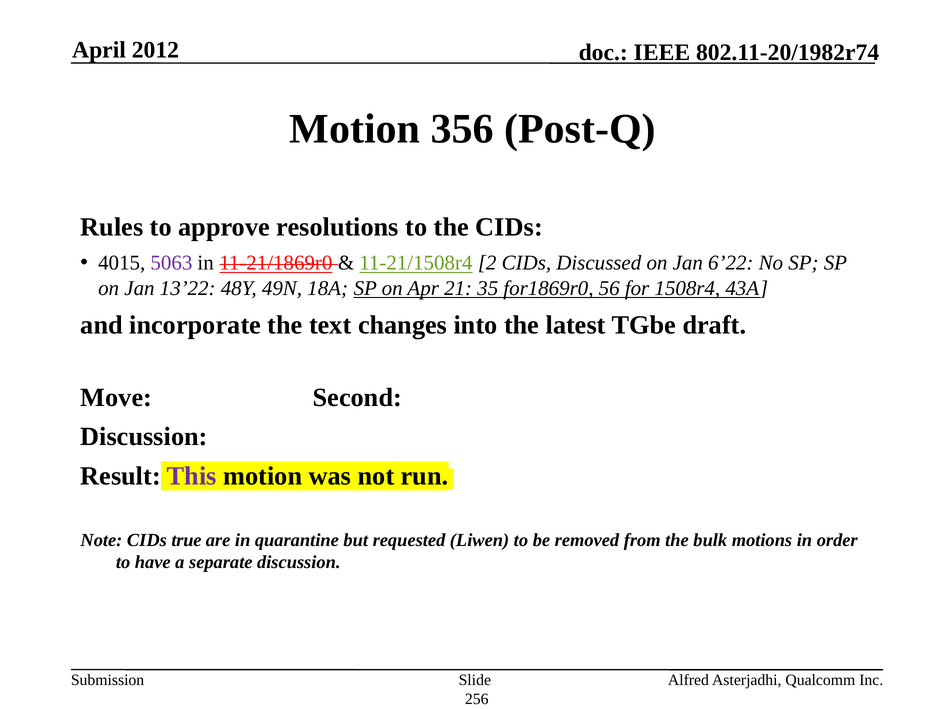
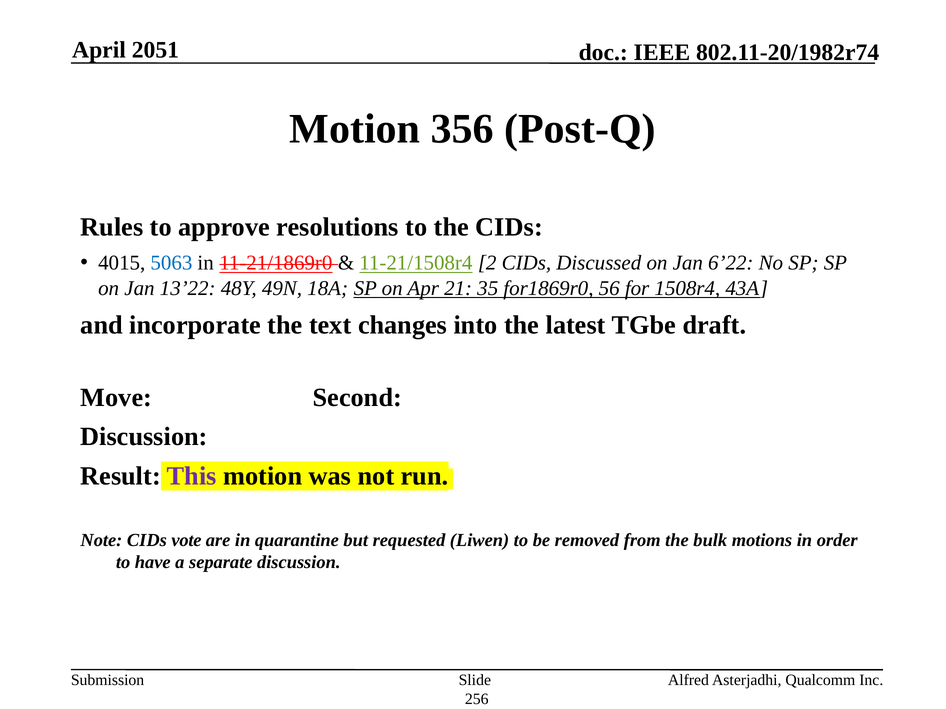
2012: 2012 -> 2051
5063 colour: purple -> blue
true: true -> vote
